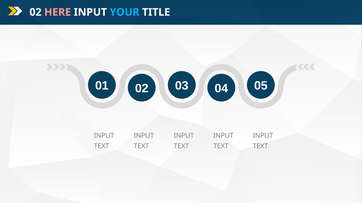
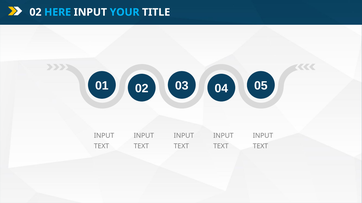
HERE colour: pink -> light blue
